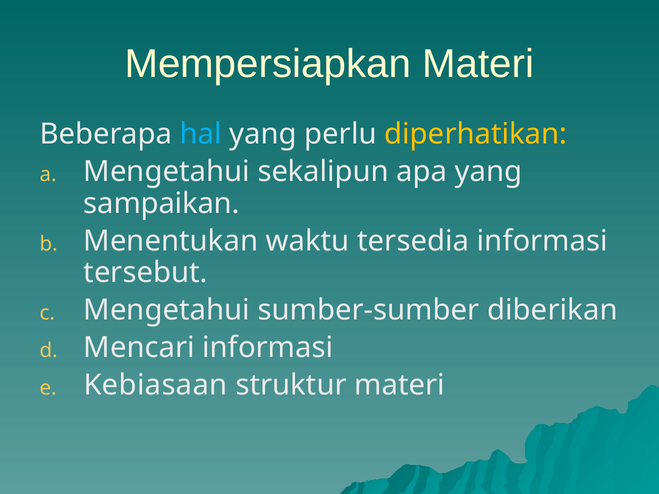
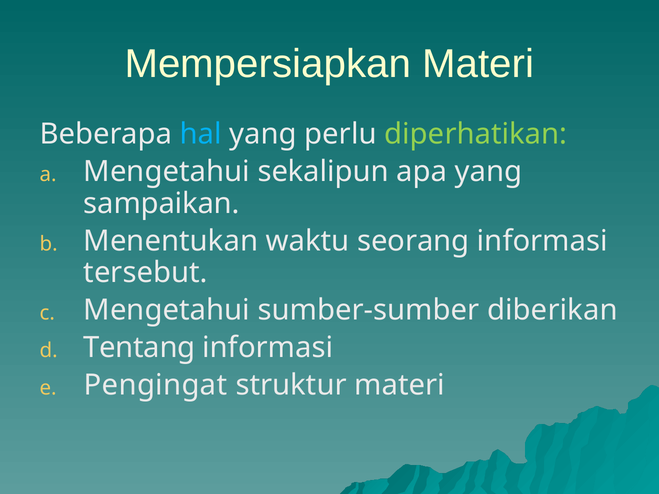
diperhatikan colour: yellow -> light green
tersedia: tersedia -> seorang
Mencari: Mencari -> Tentang
Kebiasaan: Kebiasaan -> Pengingat
